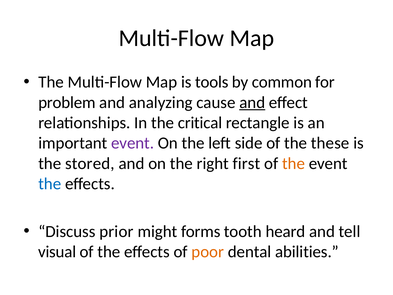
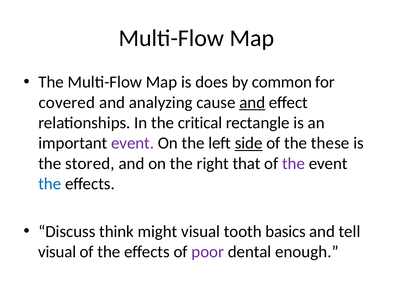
tools: tools -> does
problem: problem -> covered
side underline: none -> present
first: first -> that
the at (294, 163) colour: orange -> purple
prior: prior -> think
might forms: forms -> visual
heard: heard -> basics
poor colour: orange -> purple
abilities: abilities -> enough
